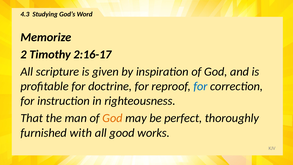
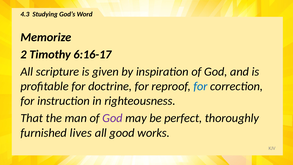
2:16-17: 2:16-17 -> 6:16-17
God at (112, 118) colour: orange -> purple
with: with -> lives
